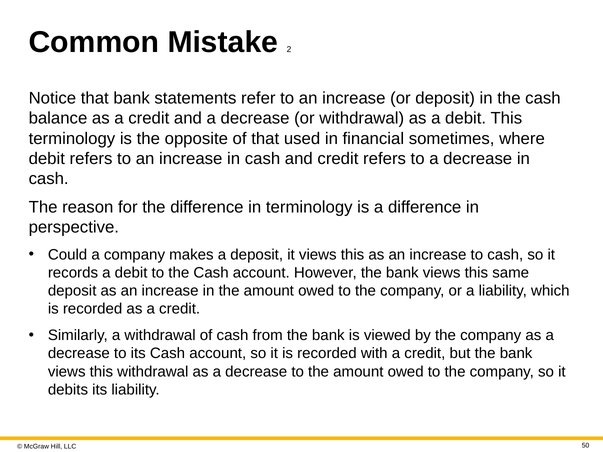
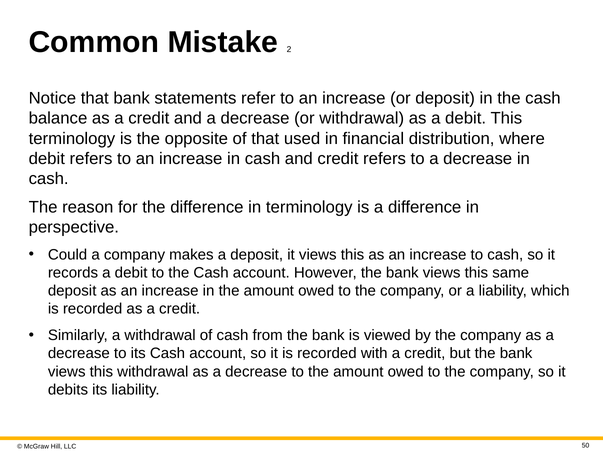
sometimes: sometimes -> distribution
